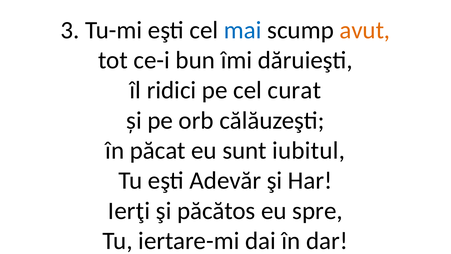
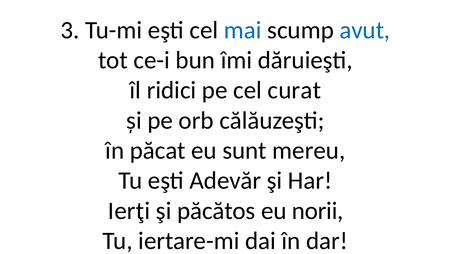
avut colour: orange -> blue
iubitul: iubitul -> mereu
spre: spre -> norii
